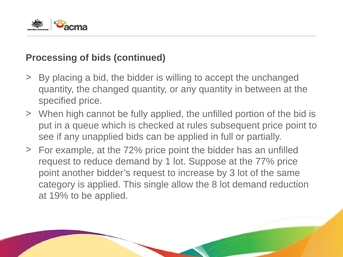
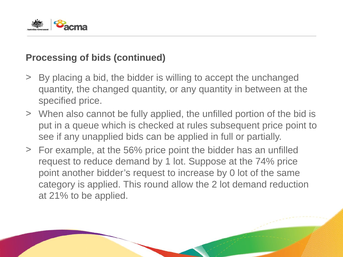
high: high -> also
72%: 72% -> 56%
77%: 77% -> 74%
3: 3 -> 0
single: single -> round
8: 8 -> 2
19%: 19% -> 21%
